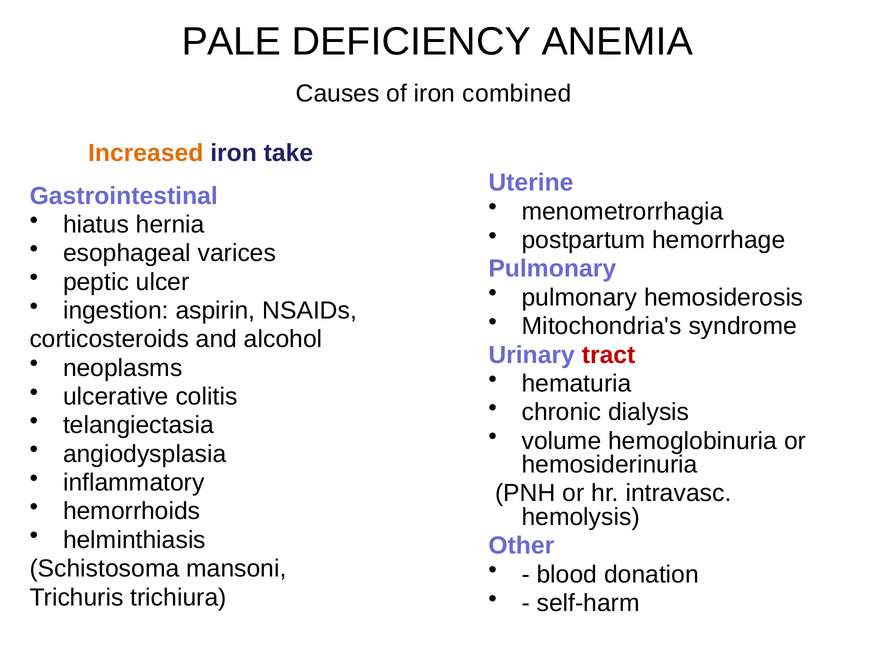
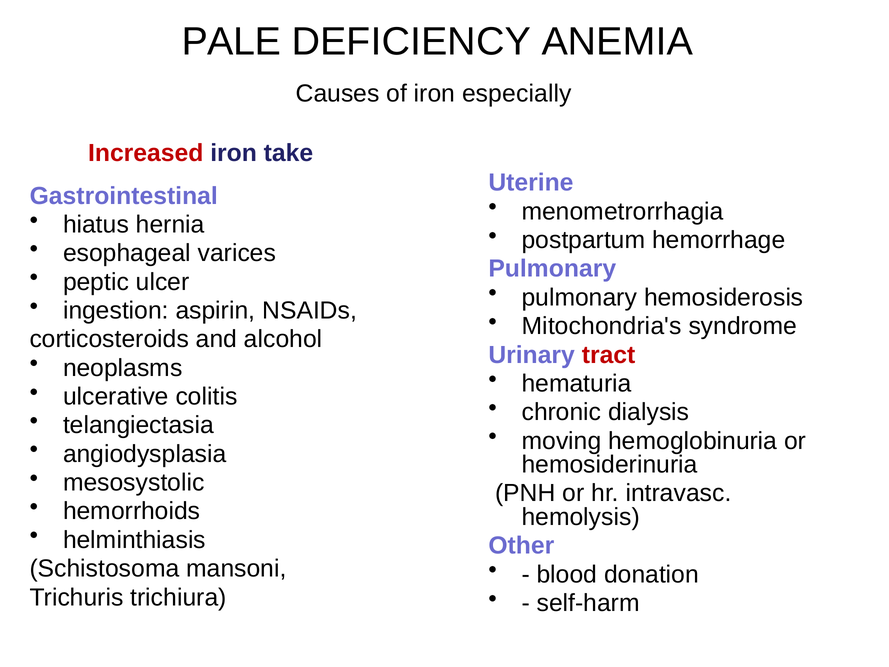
combined: combined -> especially
Increased colour: orange -> red
volume: volume -> moving
inflammatory: inflammatory -> mesosystolic
